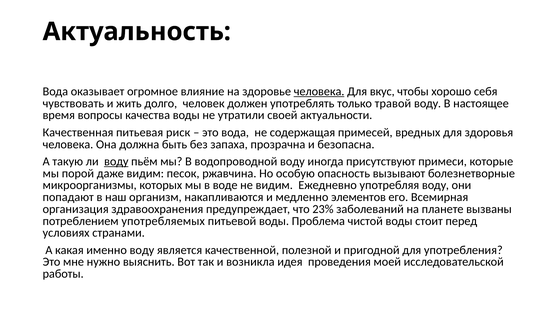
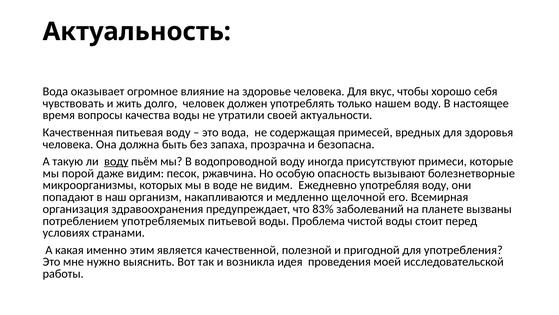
человека at (319, 91) underline: present -> none
травой: травой -> нашем
питьевая риск: риск -> воду
элементов: элементов -> щелочной
23%: 23% -> 83%
именно воду: воду -> этим
